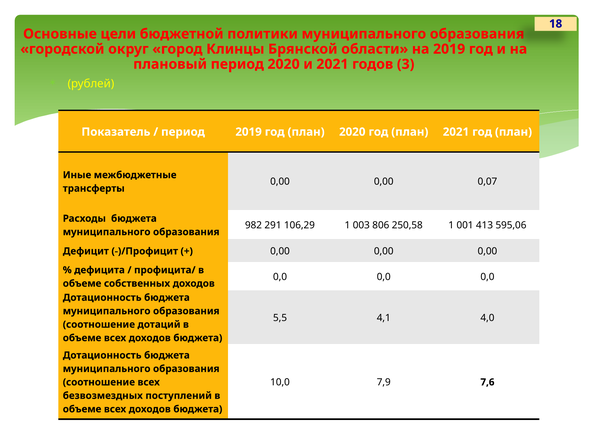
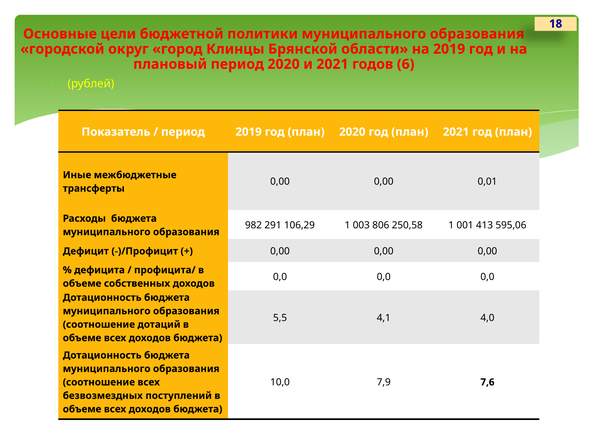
3: 3 -> 6
0,07: 0,07 -> 0,01
